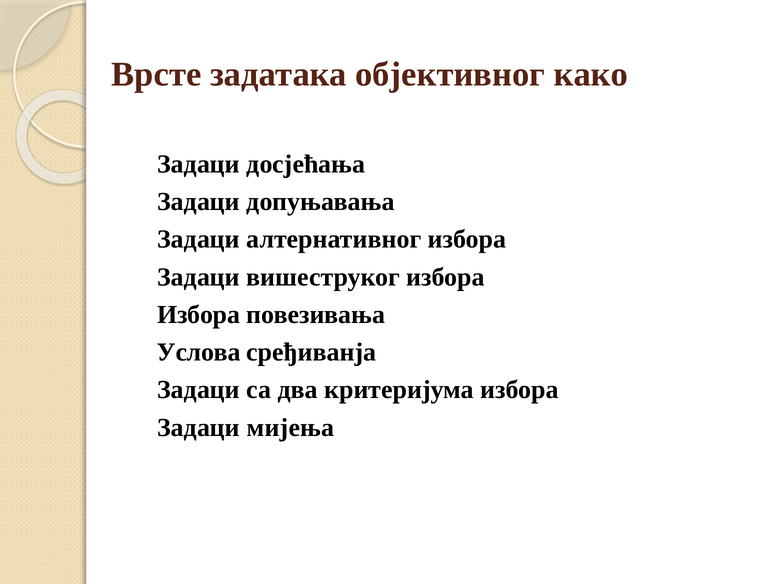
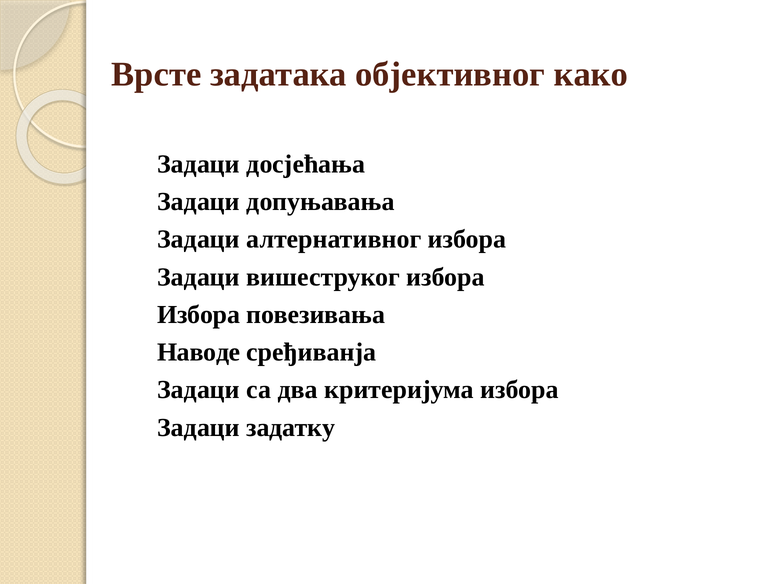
Услова: Услова -> Наводе
мијења: мијења -> задатку
